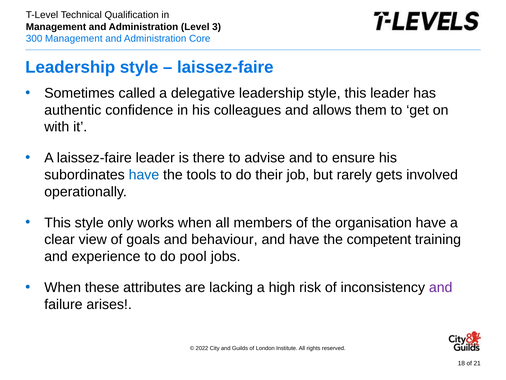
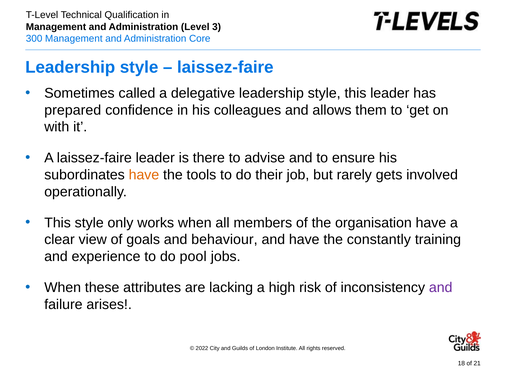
authentic: authentic -> prepared
have at (144, 175) colour: blue -> orange
competent: competent -> constantly
